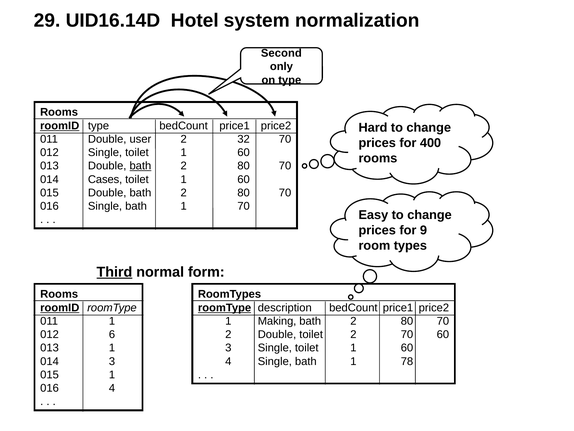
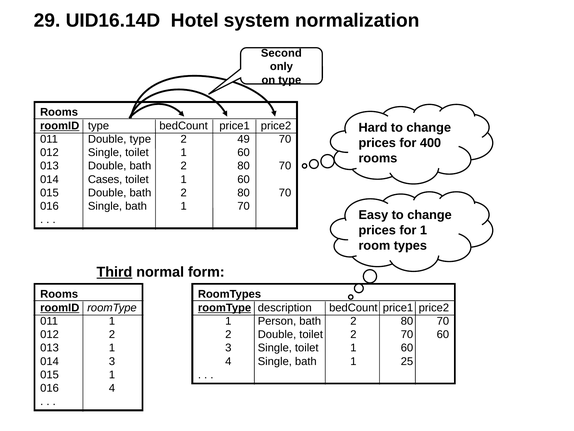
Double user: user -> type
32: 32 -> 49
bath at (140, 166) underline: present -> none
for 9: 9 -> 1
Making: Making -> Person
012 6: 6 -> 2
78: 78 -> 25
